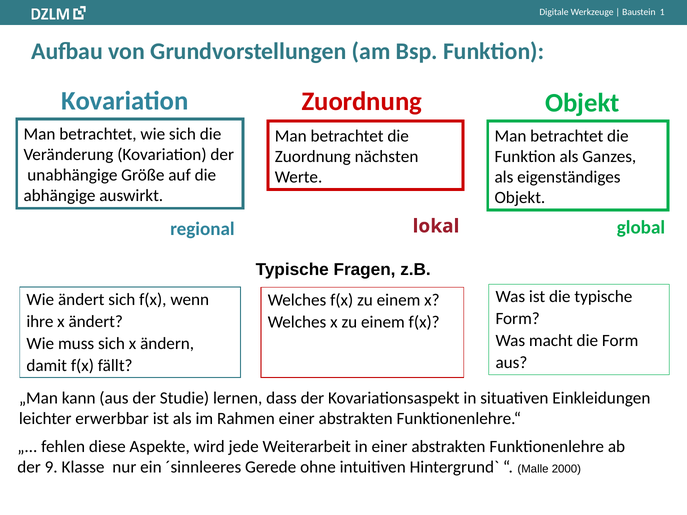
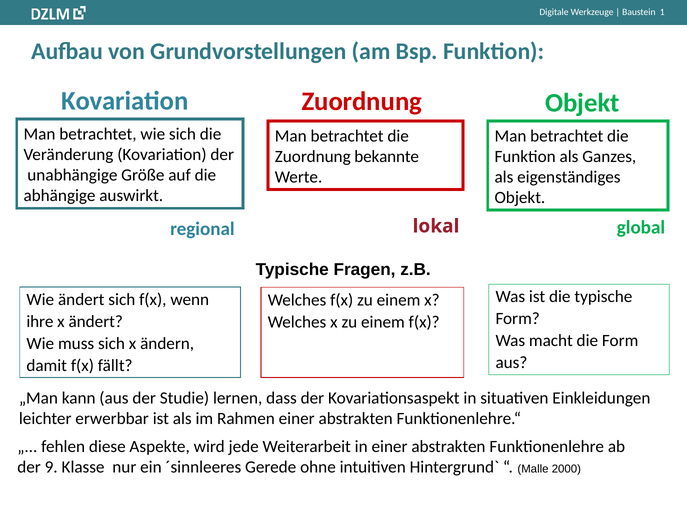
nächsten: nächsten -> bekannte
